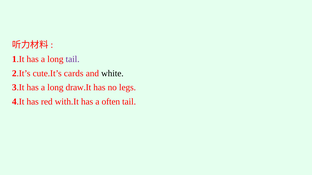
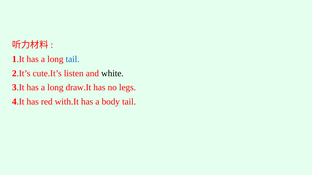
tail at (73, 59) colour: purple -> blue
cards: cards -> listen
often: often -> body
